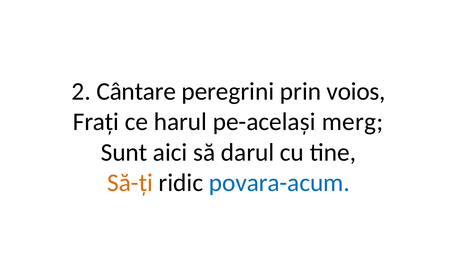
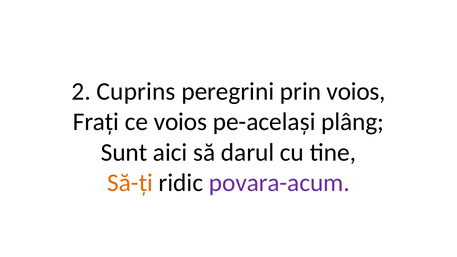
Cântare: Cântare -> Cuprins
ce harul: harul -> voios
merg: merg -> plâng
povara-acum colour: blue -> purple
